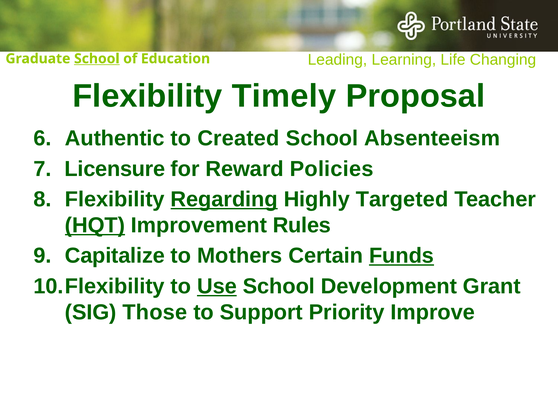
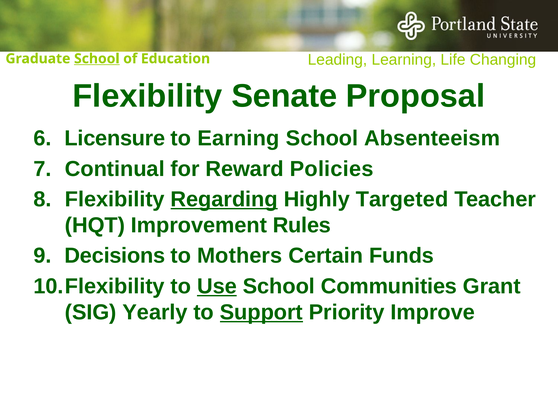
Timely: Timely -> Senate
Authentic: Authentic -> Licensure
Created: Created -> Earning
Licensure: Licensure -> Continual
HQT underline: present -> none
Capitalize: Capitalize -> Decisions
Funds underline: present -> none
Development: Development -> Communities
Those: Those -> Yearly
Support underline: none -> present
